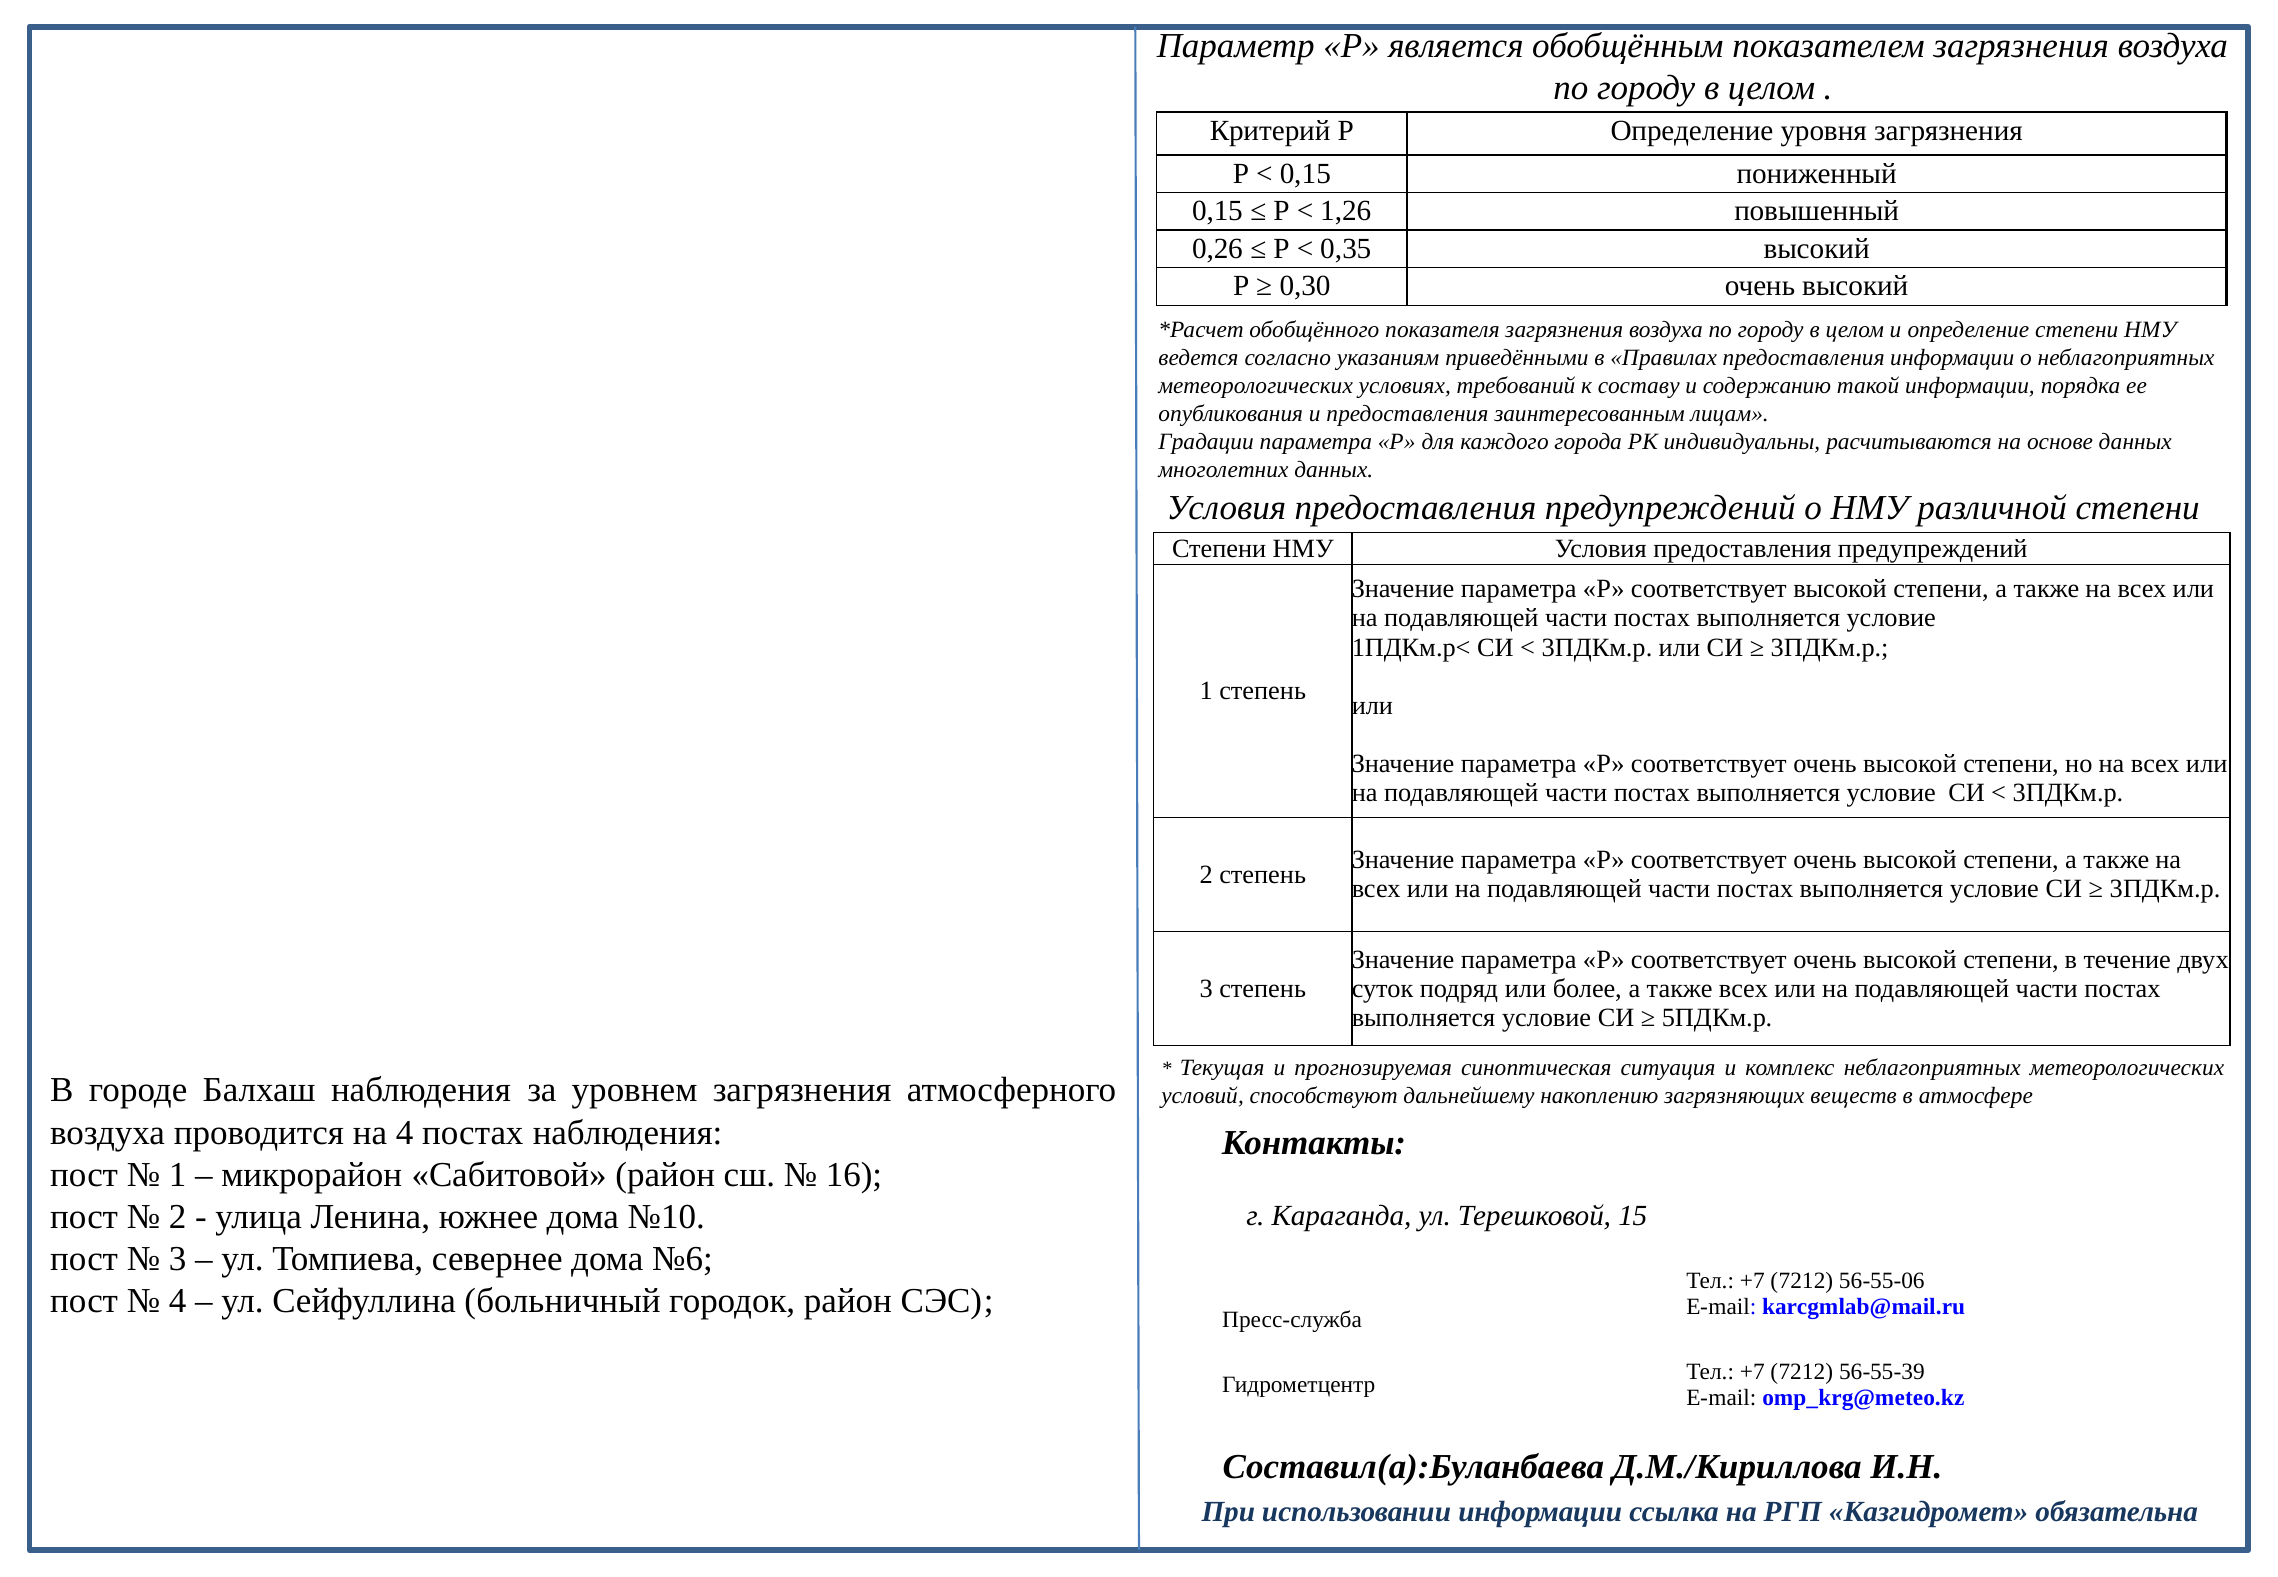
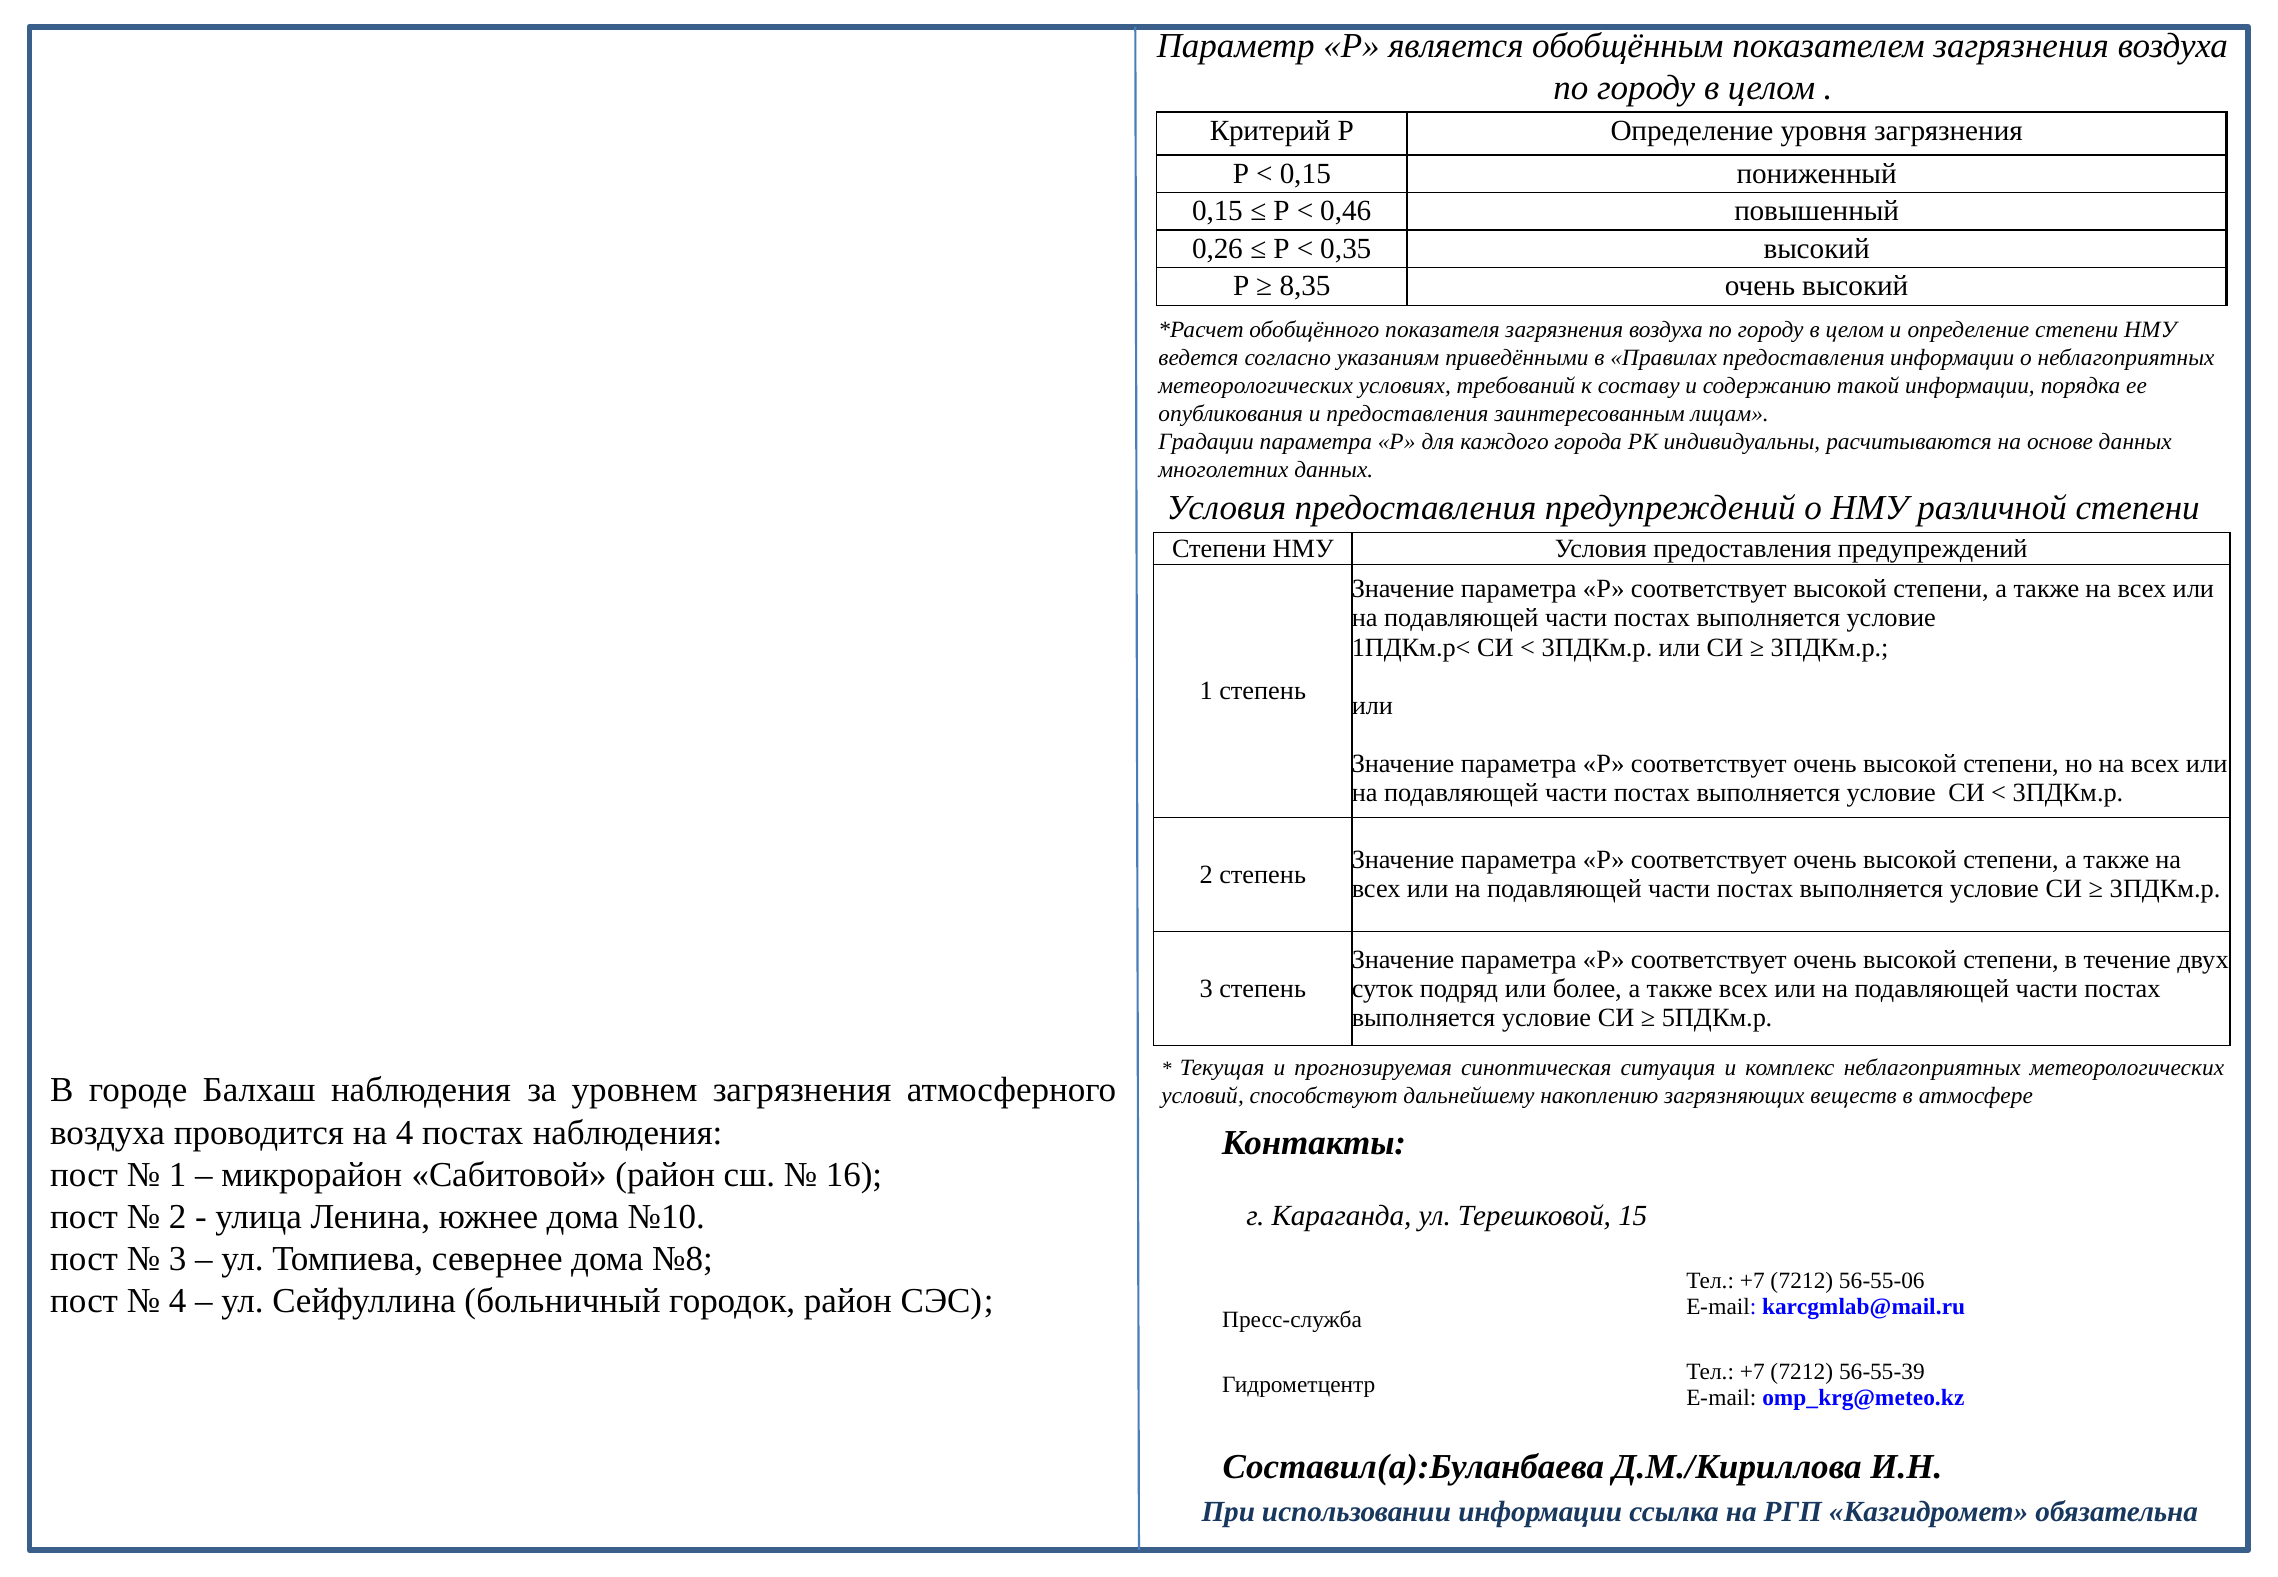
1,26: 1,26 -> 0,46
0,30: 0,30 -> 8,35
№6: №6 -> №8
